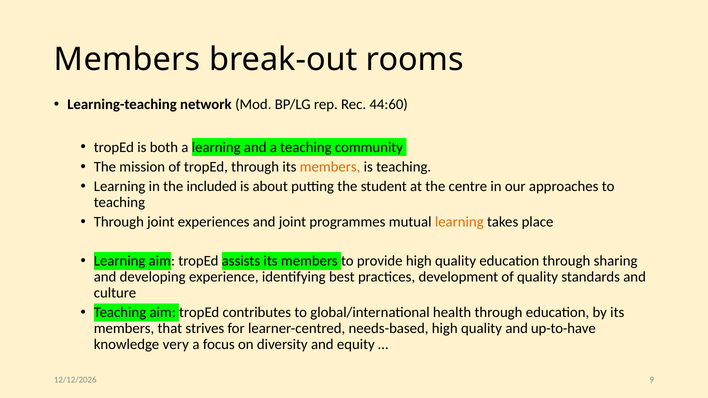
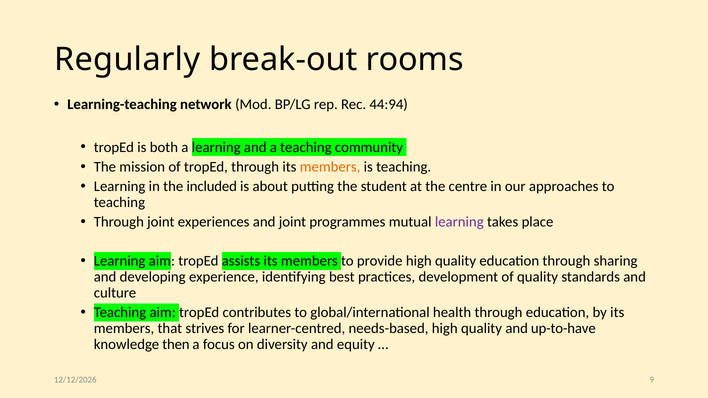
Members at (127, 59): Members -> Regularly
44:60: 44:60 -> 44:94
learning at (459, 222) colour: orange -> purple
very: very -> then
